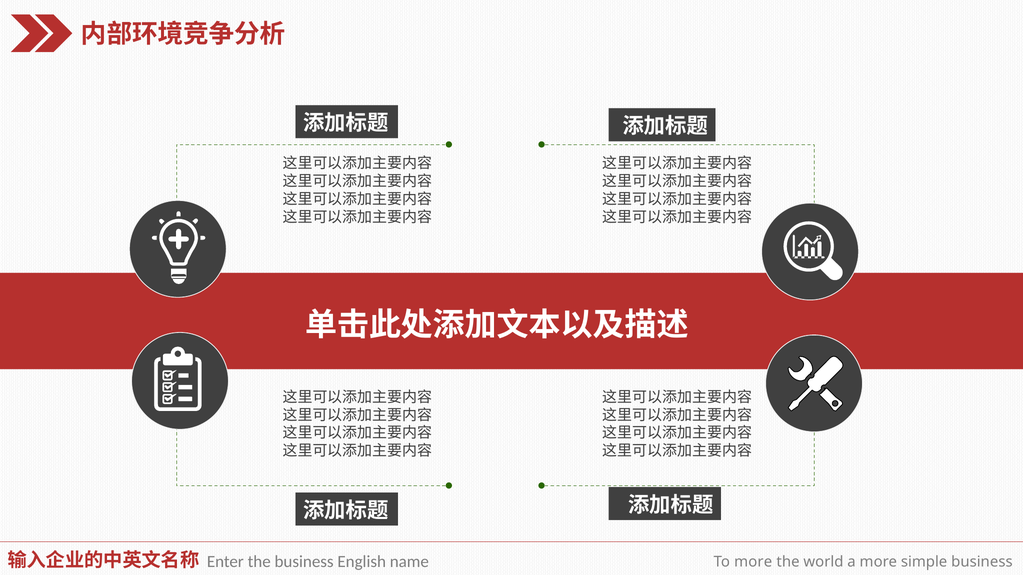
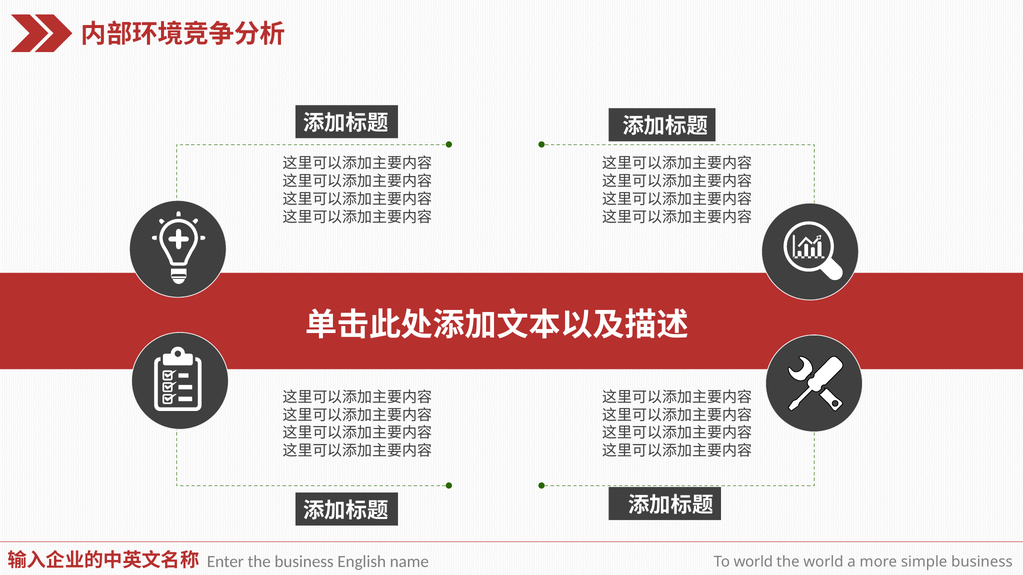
To more: more -> world
